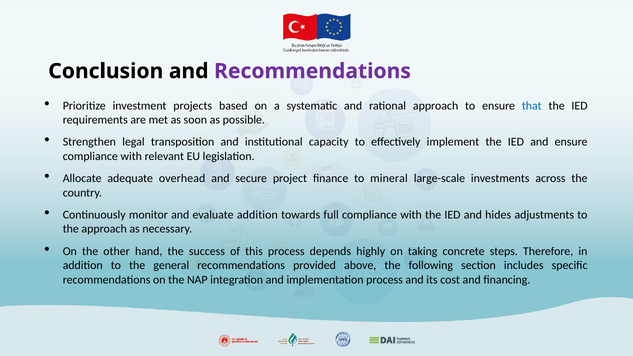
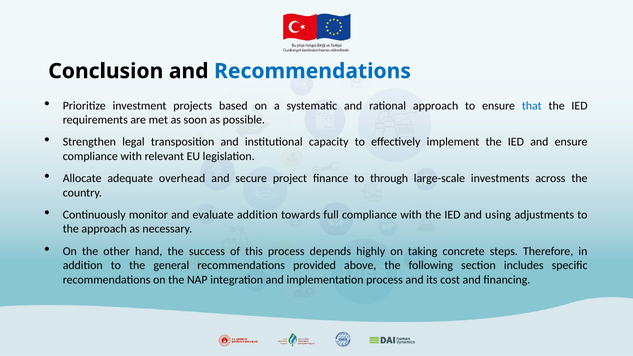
Recommendations at (312, 71) colour: purple -> blue
mineral: mineral -> through
hides: hides -> using
